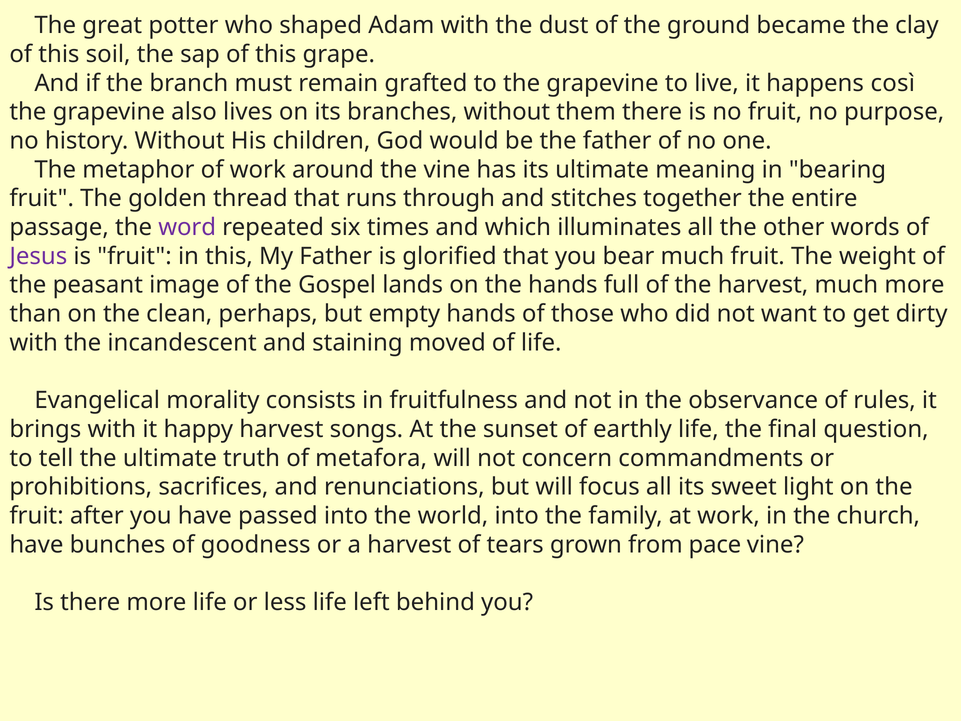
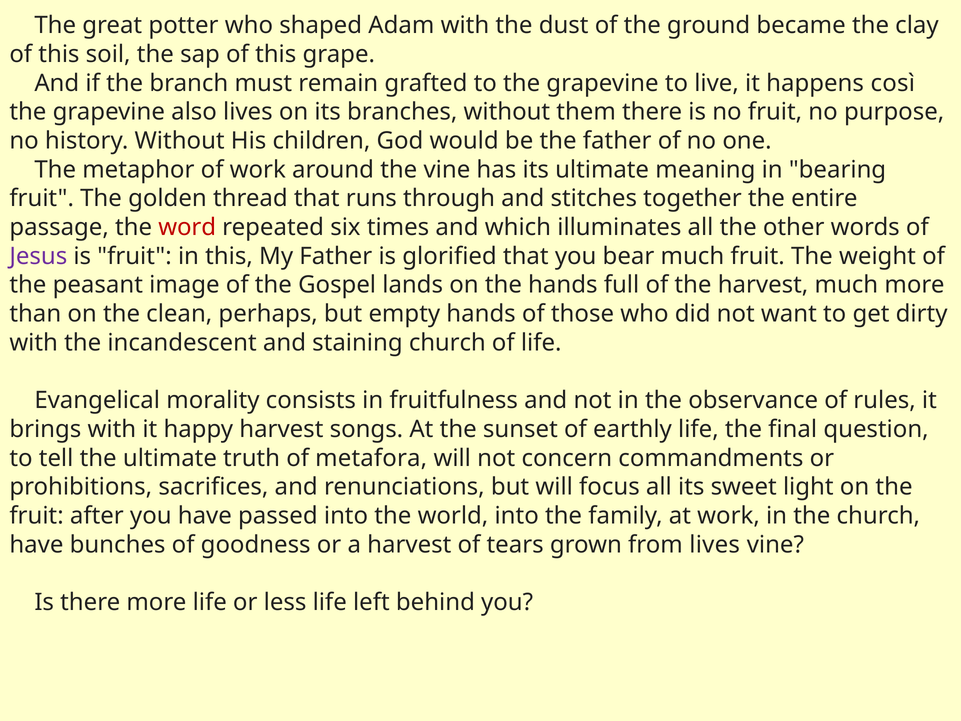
word colour: purple -> red
staining moved: moved -> church
from pace: pace -> lives
